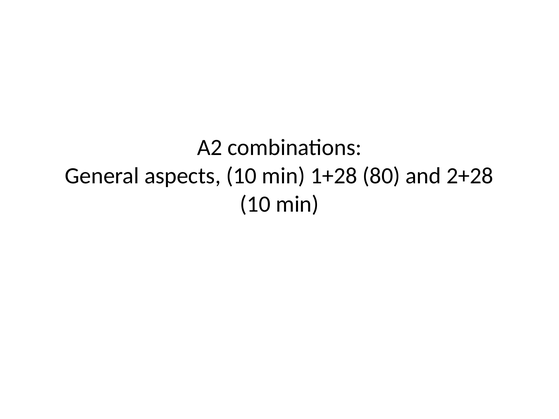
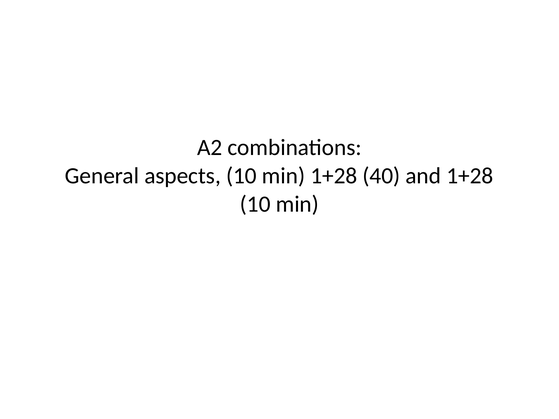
80: 80 -> 40
and 2+28: 2+28 -> 1+28
